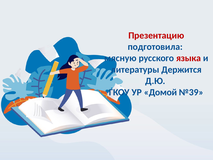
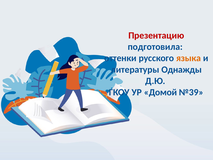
мясную: мясную -> оттенки
языка colour: red -> orange
Держится: Держится -> Однажды
